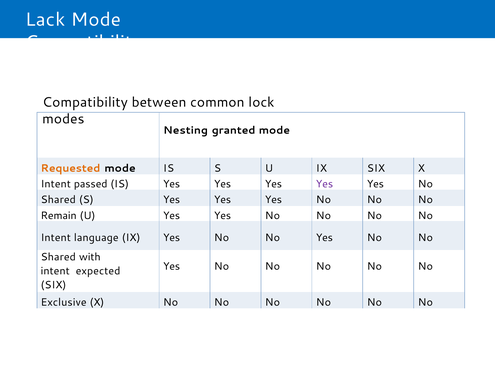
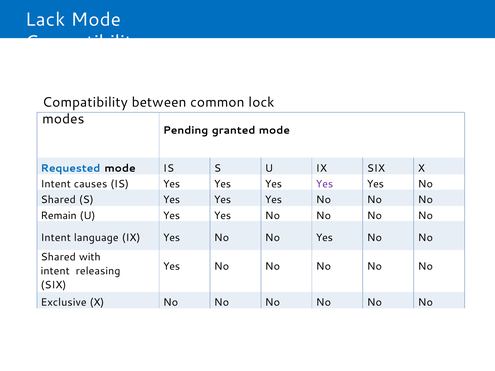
Nesting: Nesting -> Pending
Requested colour: orange -> blue
passed: passed -> causes
expected: expected -> releasing
